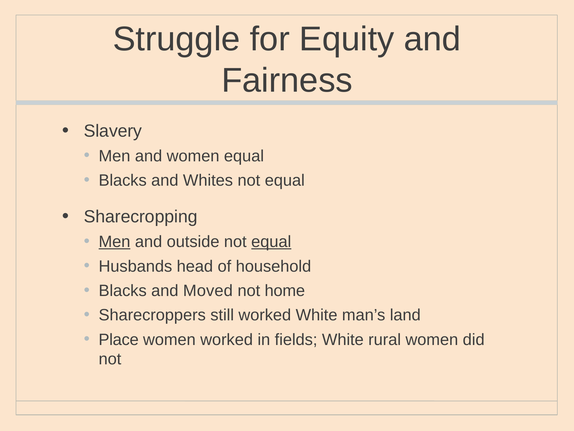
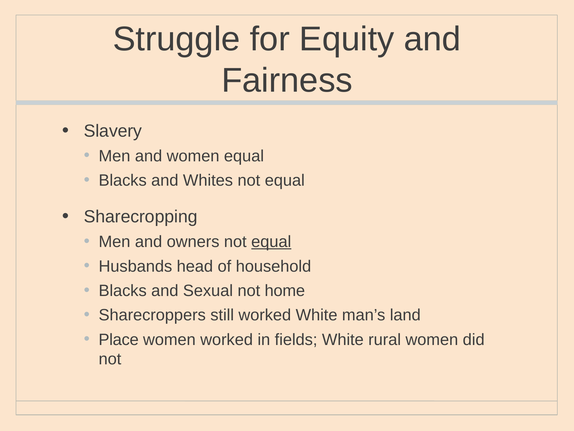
Men at (114, 242) underline: present -> none
outside: outside -> owners
Moved: Moved -> Sexual
